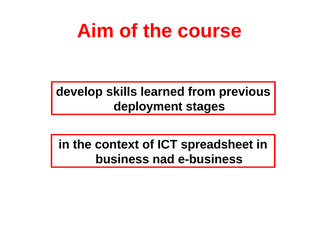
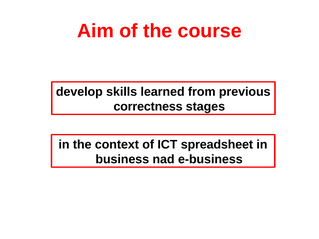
deployment: deployment -> correctness
